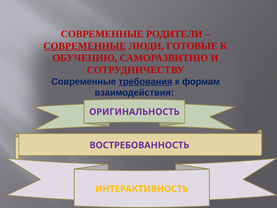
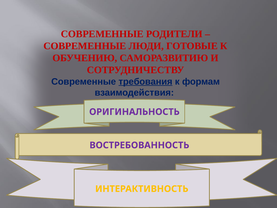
СОВРЕМЕННЫЕ at (85, 46) underline: present -> none
